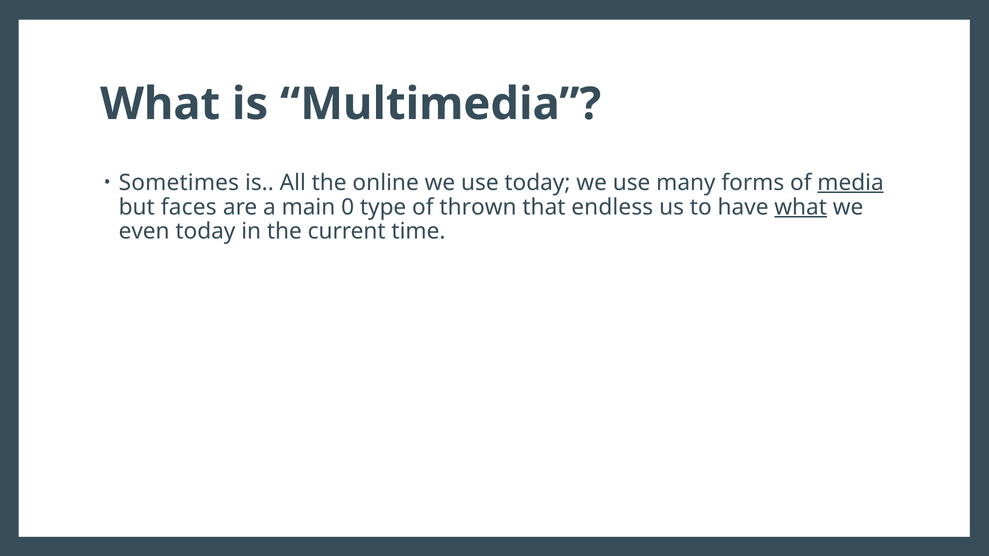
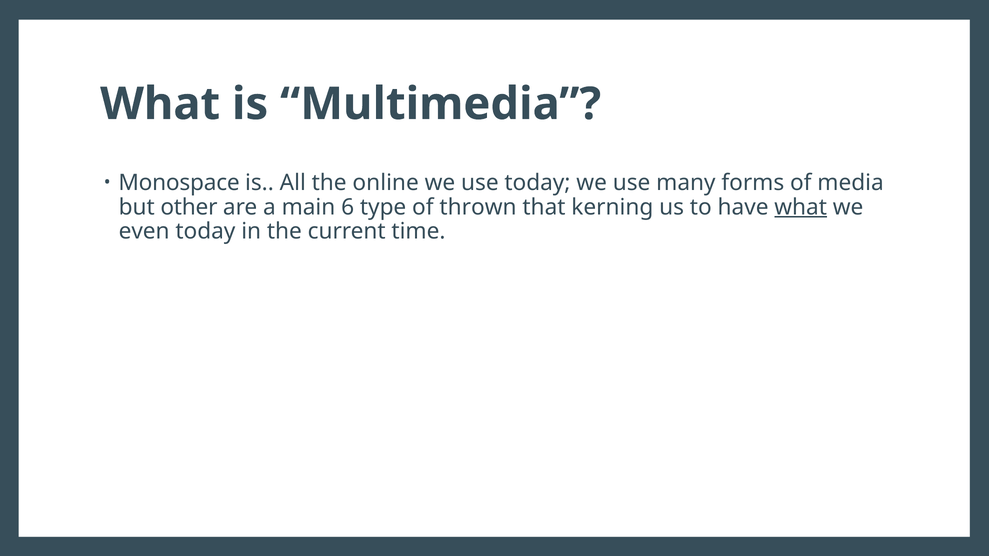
Sometimes: Sometimes -> Monospace
media underline: present -> none
faces: faces -> other
0: 0 -> 6
endless: endless -> kerning
